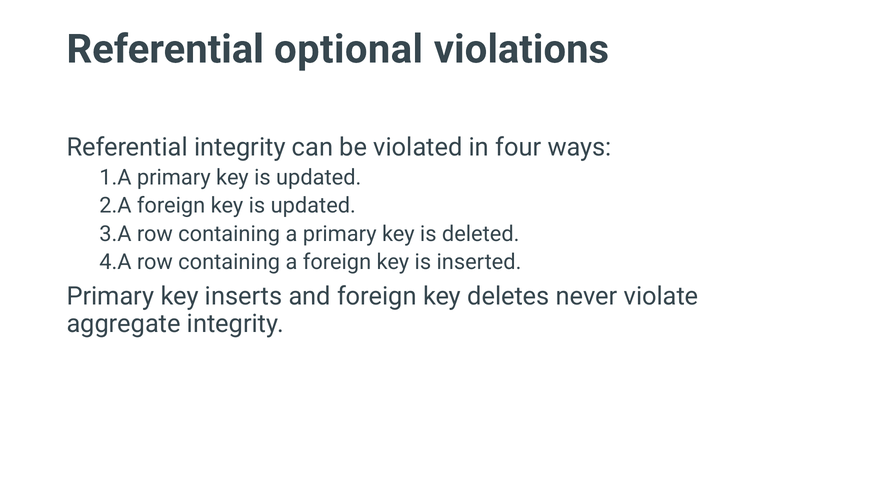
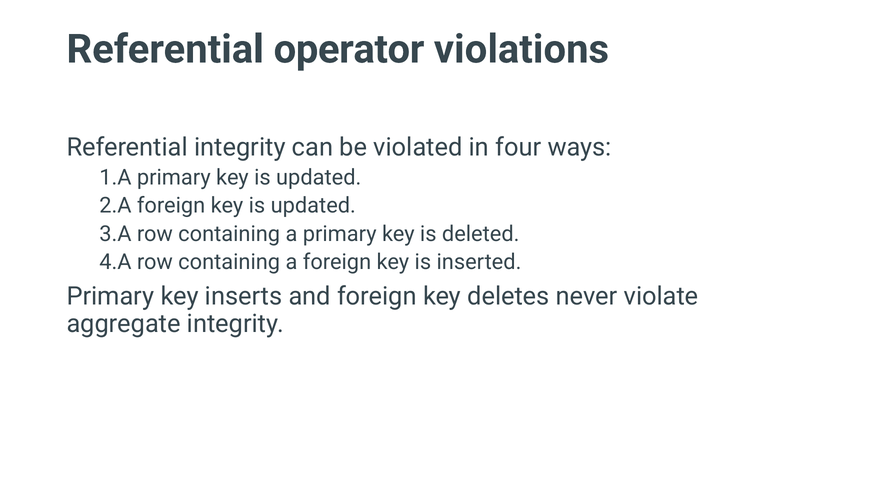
optional: optional -> operator
